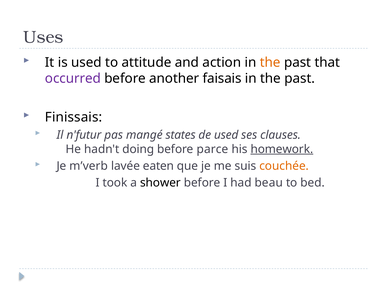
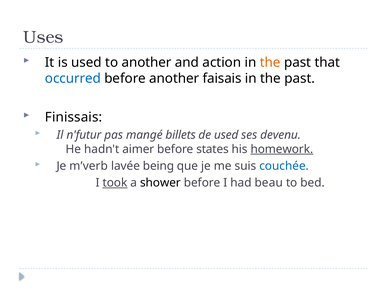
to attitude: attitude -> another
occurred colour: purple -> blue
states: states -> billets
clauses: clauses -> devenu
doing: doing -> aimer
parce: parce -> states
eaten: eaten -> being
couchée colour: orange -> blue
took underline: none -> present
